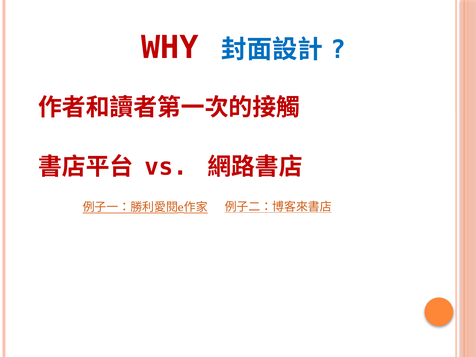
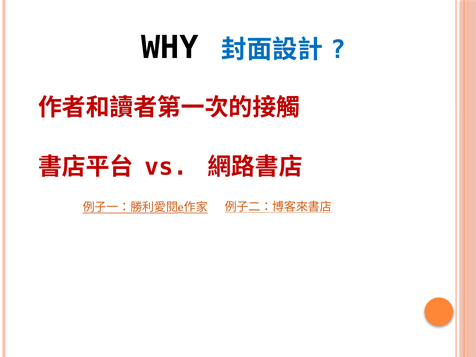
WHY colour: red -> black
